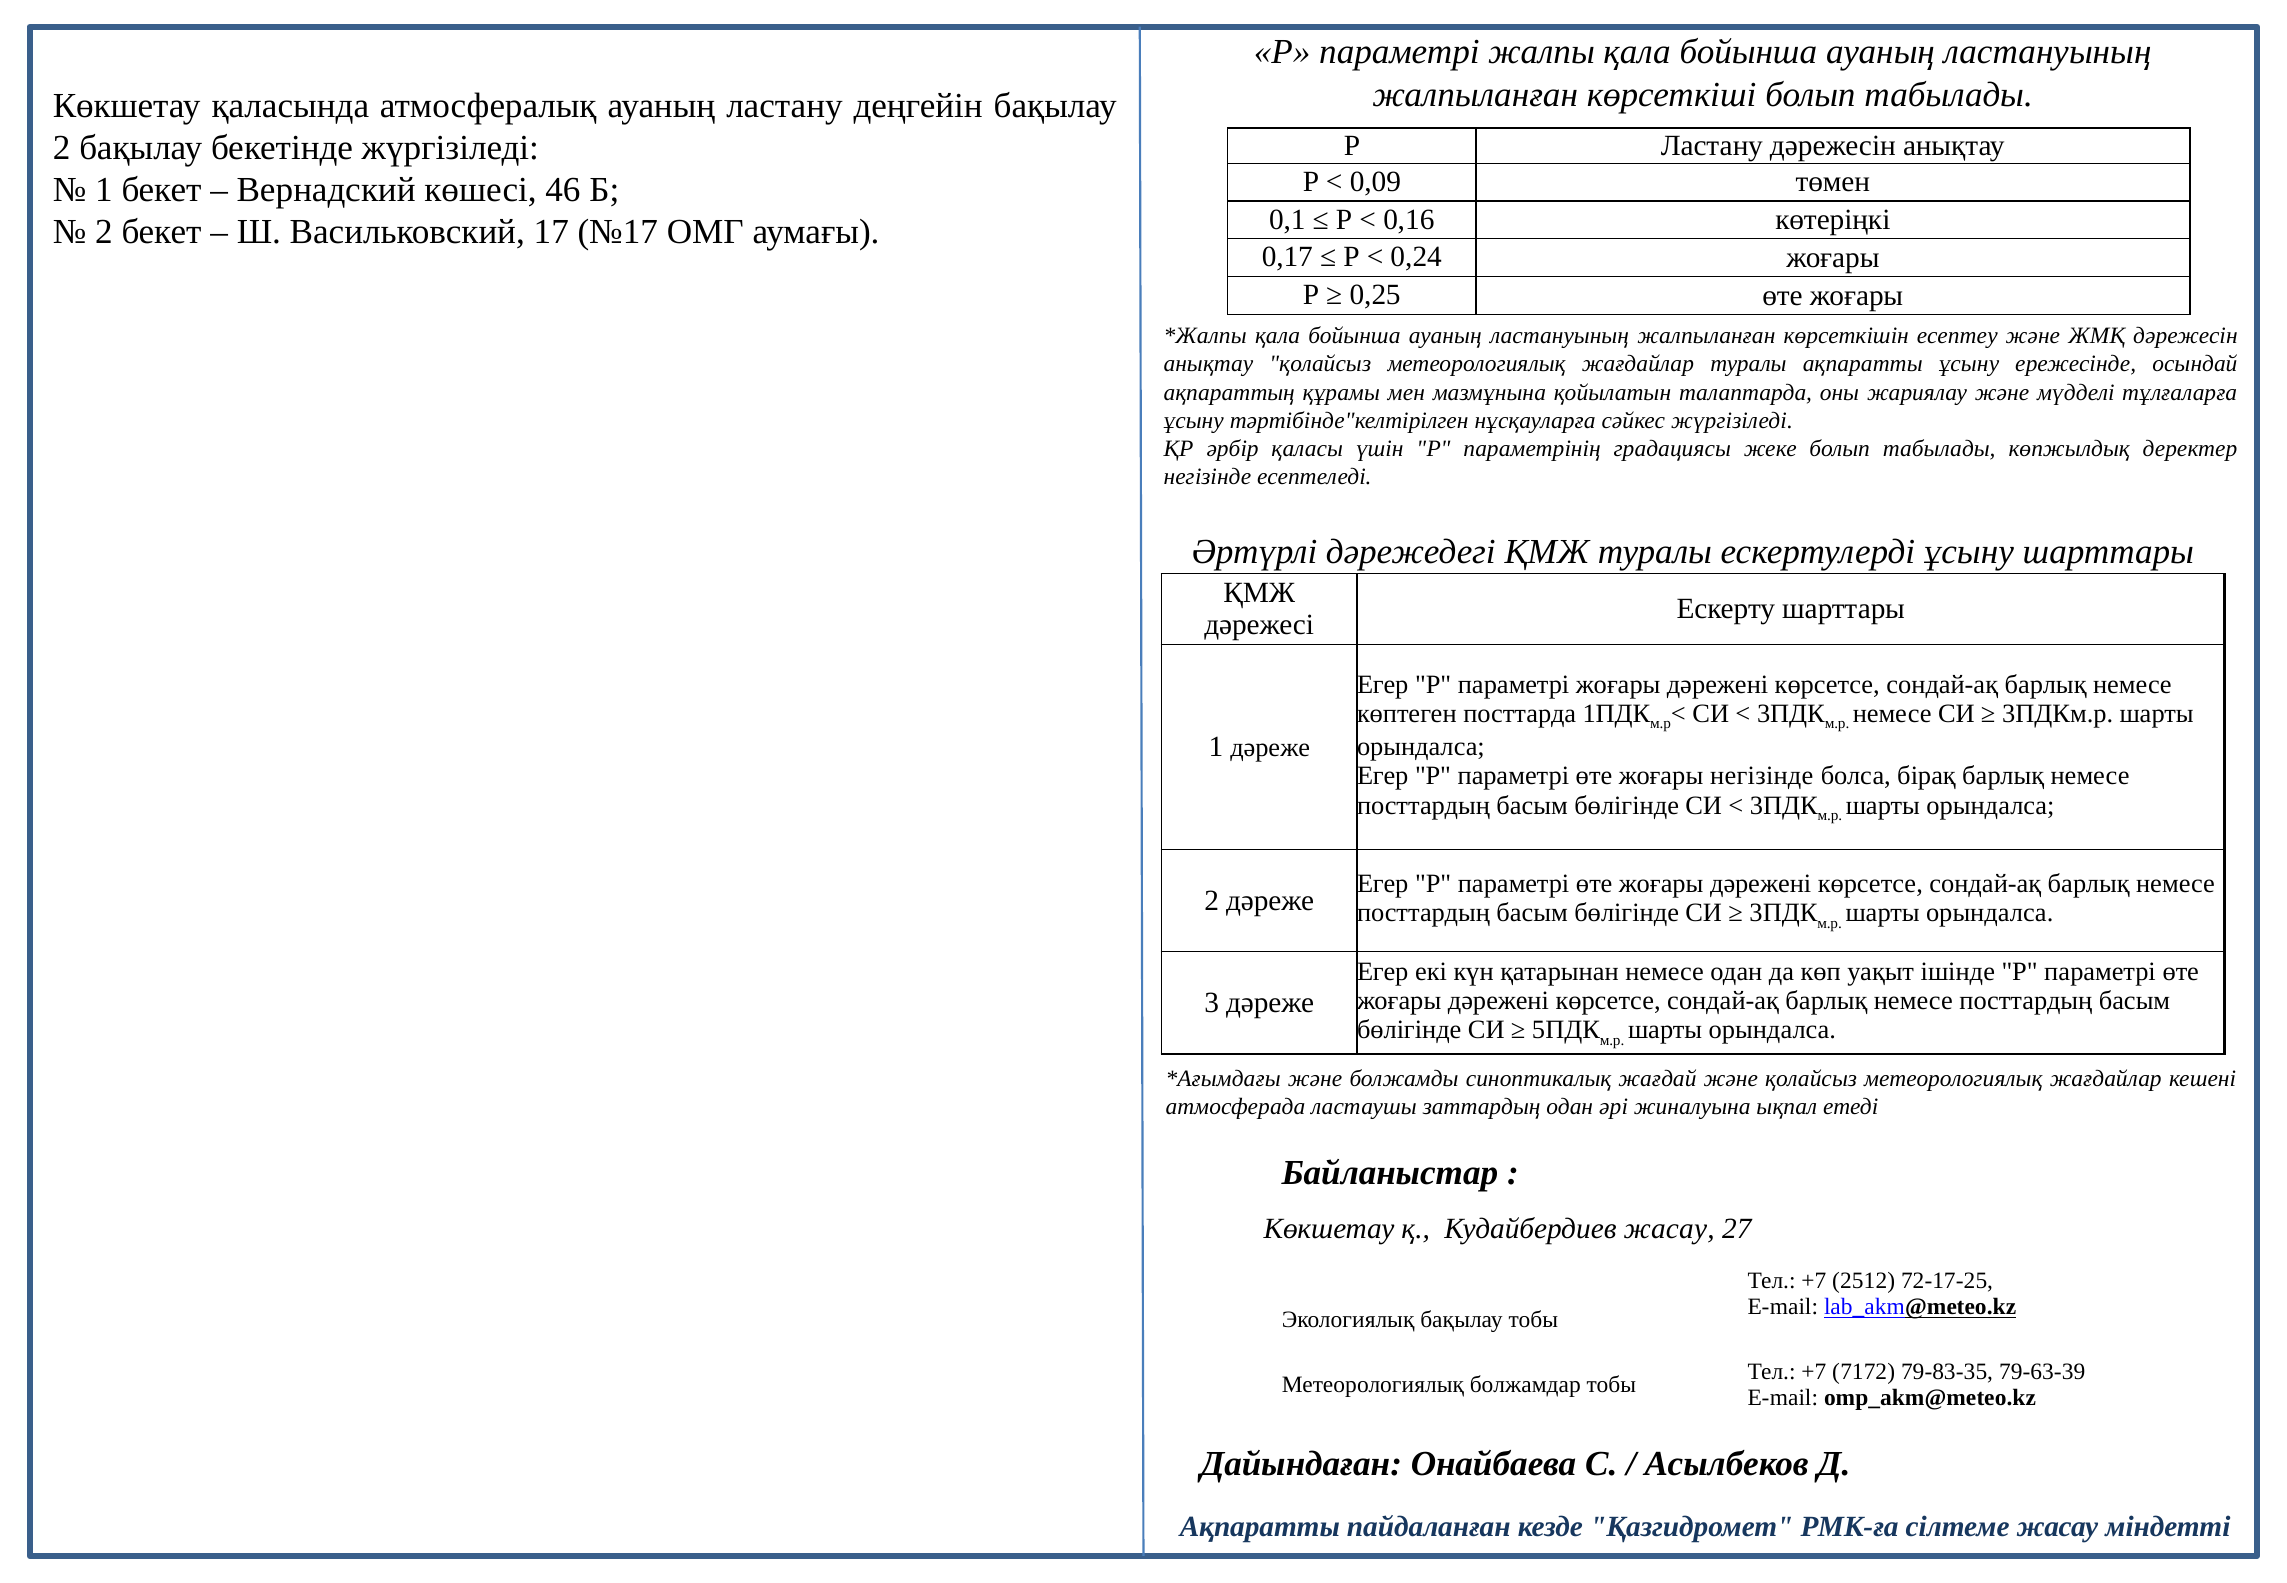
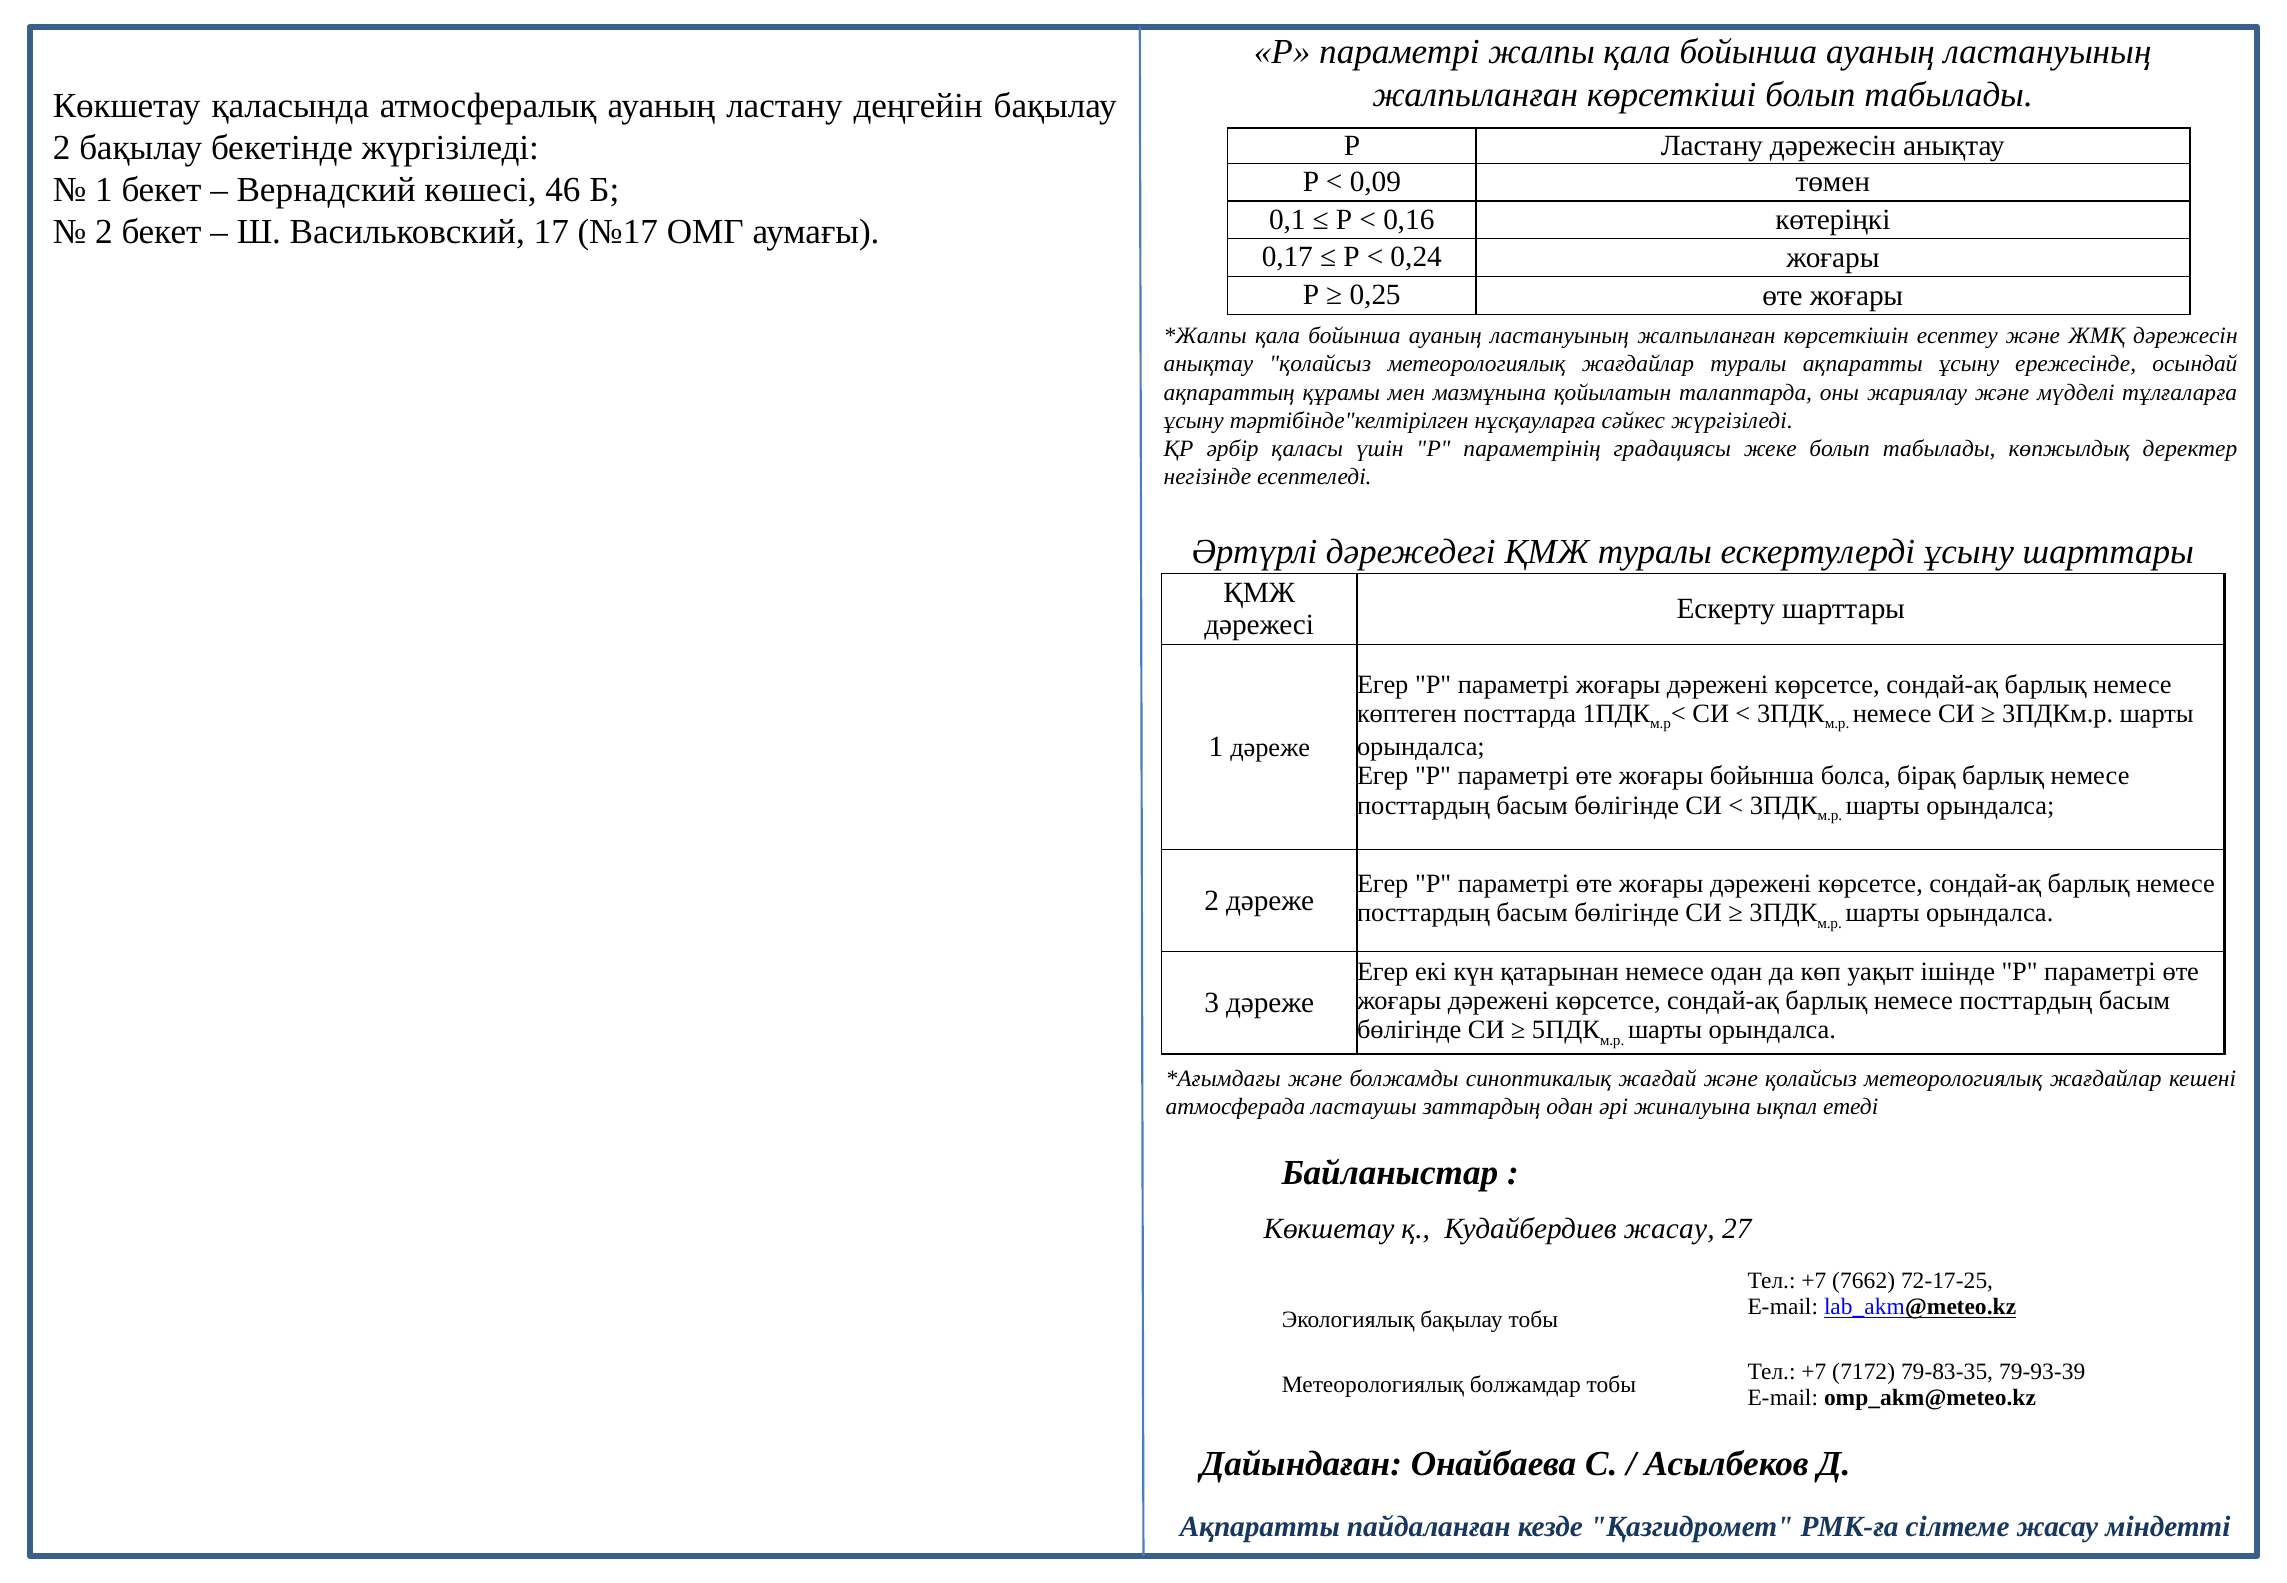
жоғары негізінде: негізінде -> бойынша
2512: 2512 -> 7662
79-63-39: 79-63-39 -> 79-93-39
